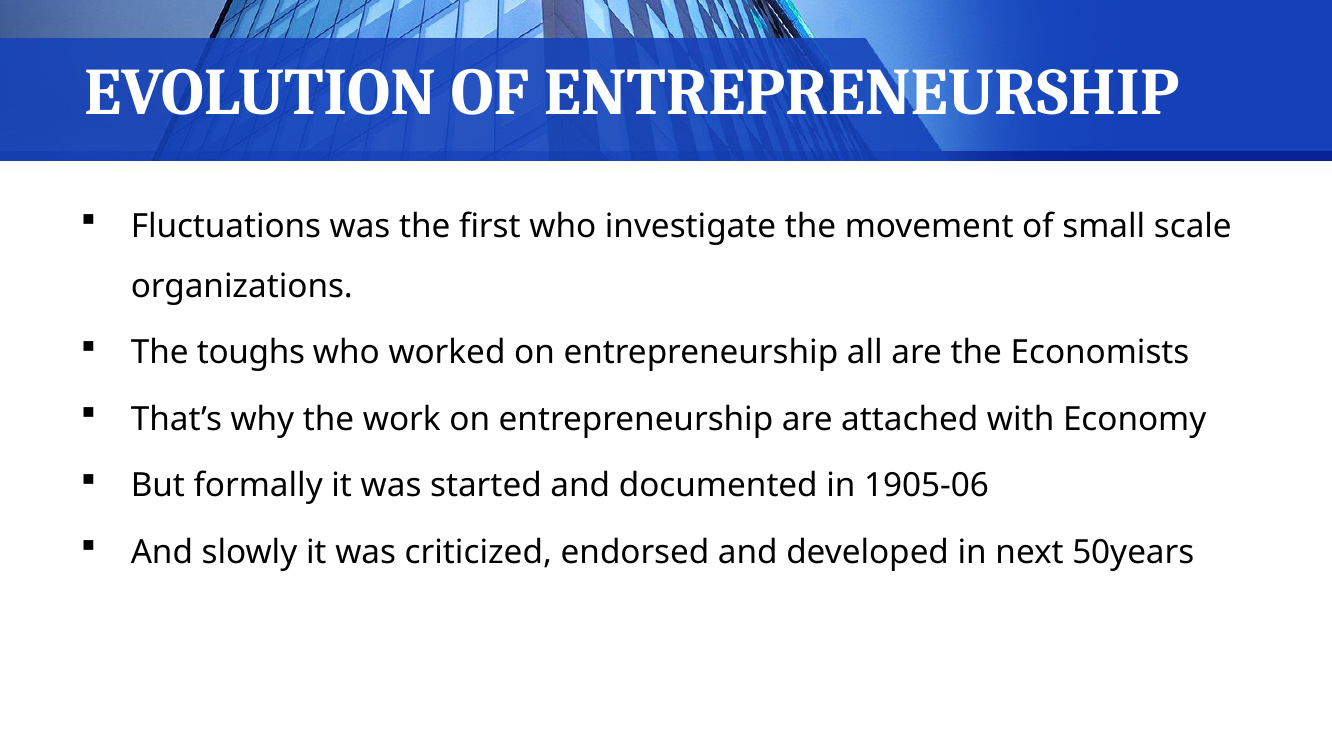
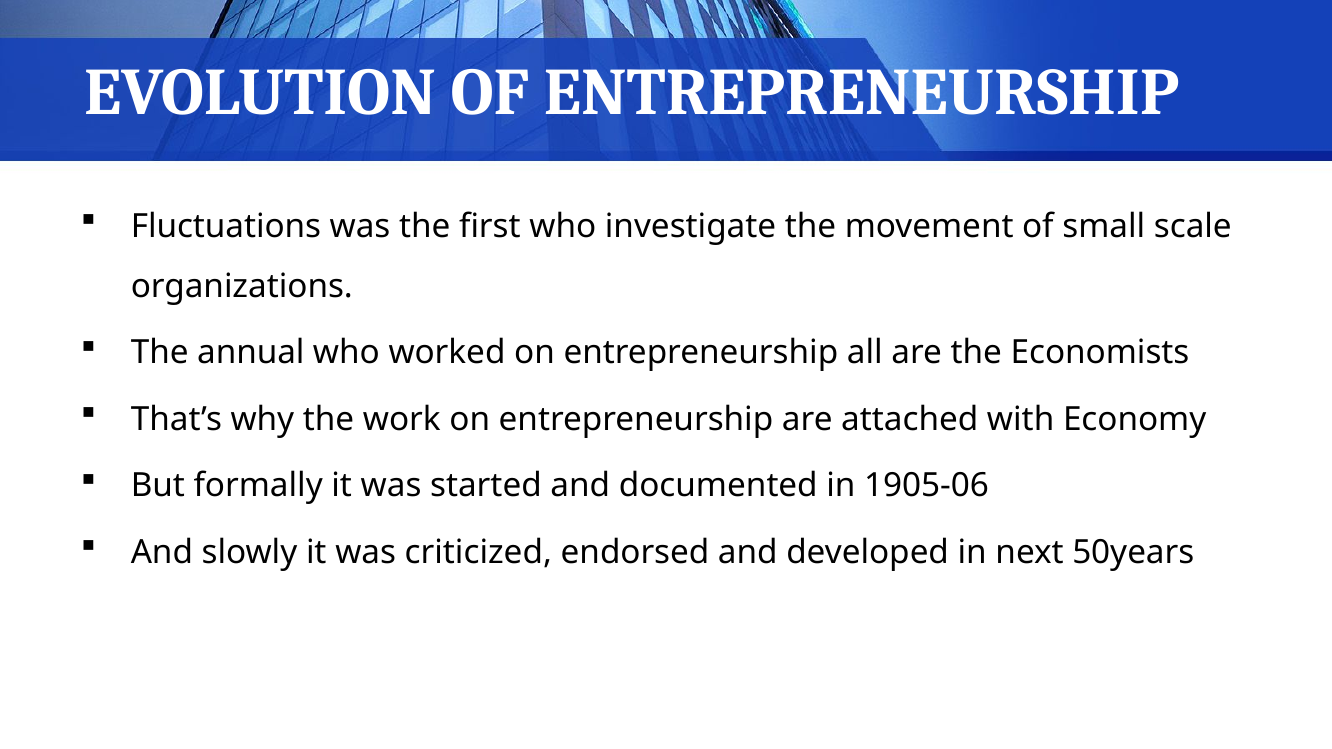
toughs: toughs -> annual
